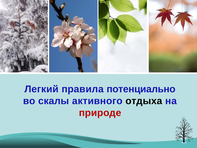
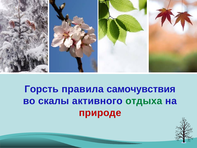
Легкий: Легкий -> Горсть
потенциально: потенциально -> самочувствия
отдыха colour: black -> green
